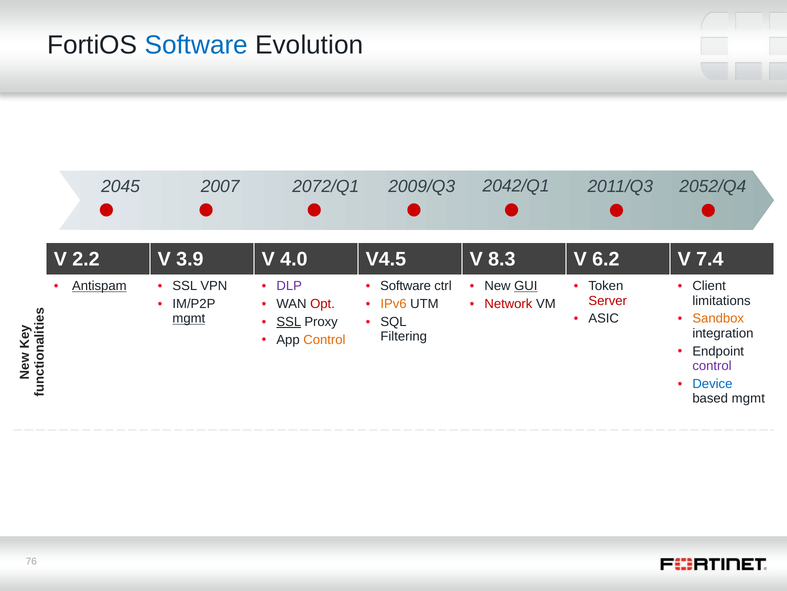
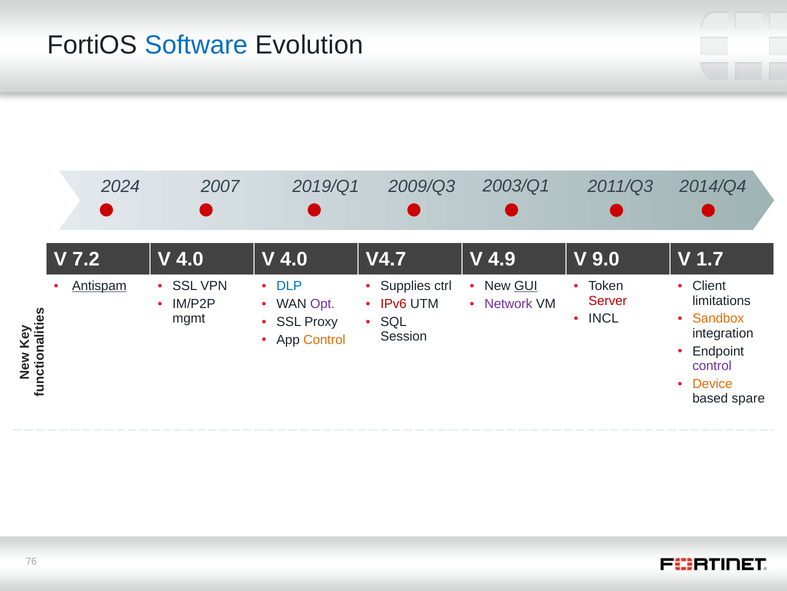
2042/Q1: 2042/Q1 -> 2003/Q1
2052/Q4: 2052/Q4 -> 2014/Q4
2045: 2045 -> 2024
2072/Q1: 2072/Q1 -> 2019/Q1
2.2: 2.2 -> 7.2
3.9 at (190, 259): 3.9 -> 4.0
V4.5: V4.5 -> V4.7
8.3: 8.3 -> 4.9
6.2: 6.2 -> 9.0
7.4: 7.4 -> 1.7
DLP colour: purple -> blue
Software at (406, 286): Software -> Supplies
Opt colour: red -> purple
IPv6 colour: orange -> red
Network colour: red -> purple
ASIC: ASIC -> INCL
mgmt at (189, 318) underline: present -> none
SSL at (289, 321) underline: present -> none
Filtering: Filtering -> Session
Device colour: blue -> orange
based mgmt: mgmt -> spare
